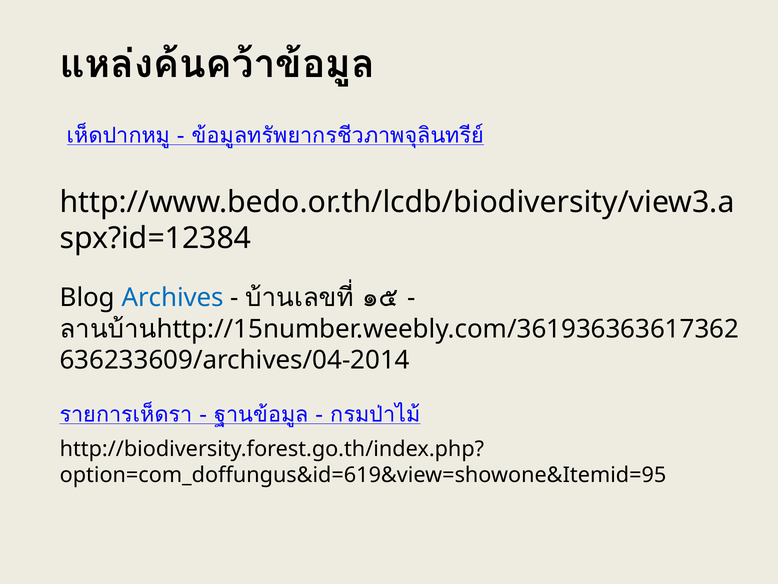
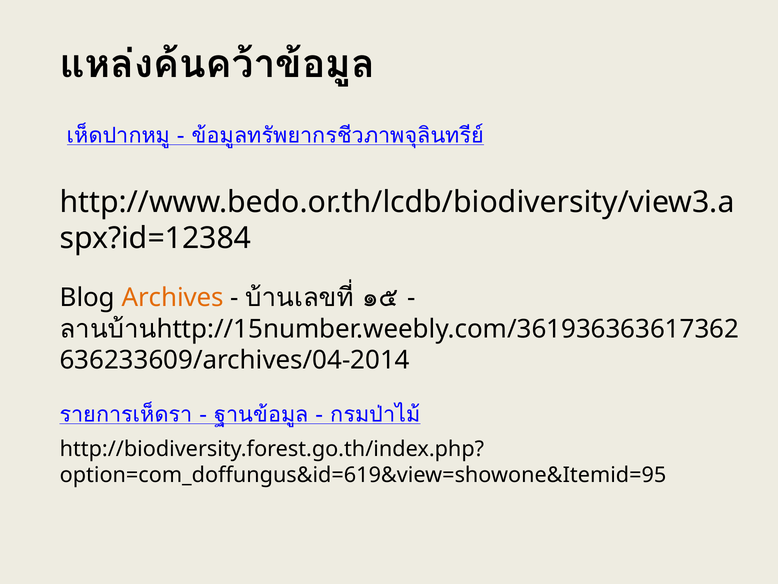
Archives colour: blue -> orange
